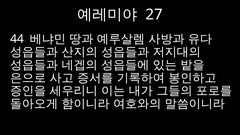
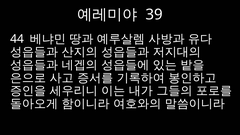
27: 27 -> 39
